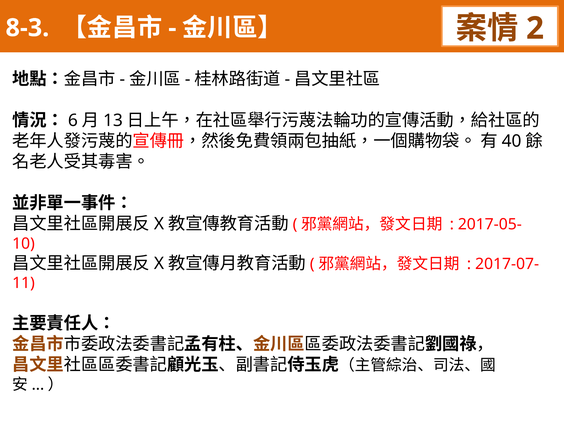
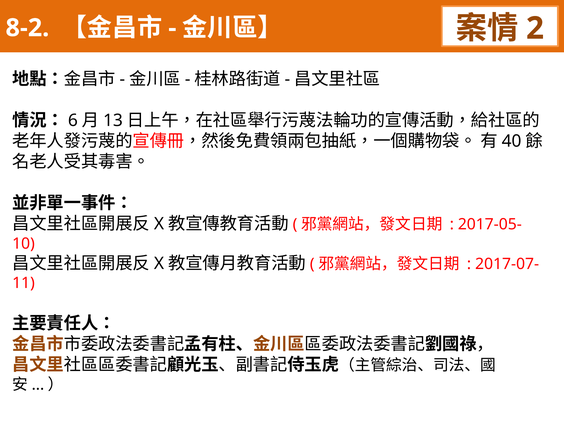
8-3: 8-3 -> 8-2
